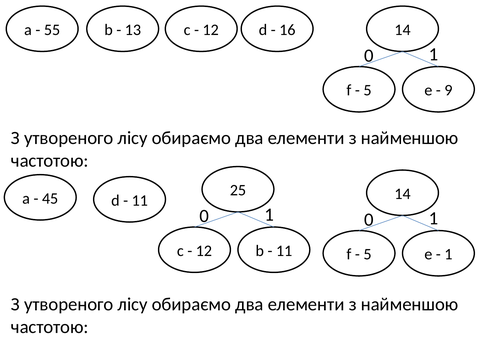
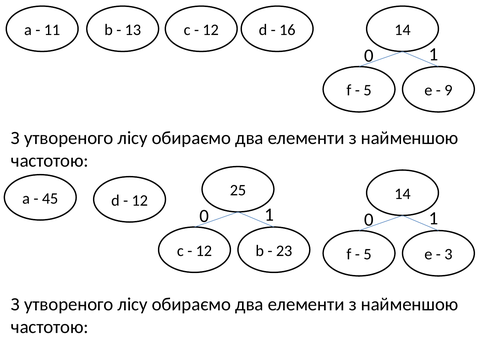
55: 55 -> 11
11 at (140, 200): 11 -> 12
11 at (284, 251): 11 -> 23
1 at (448, 254): 1 -> 3
